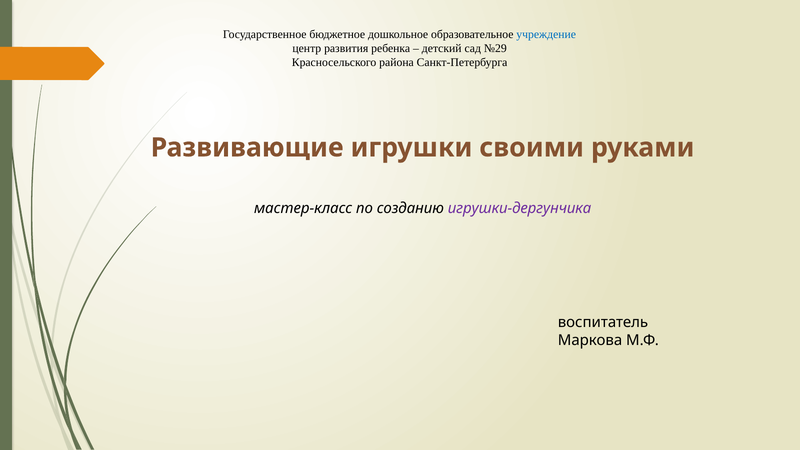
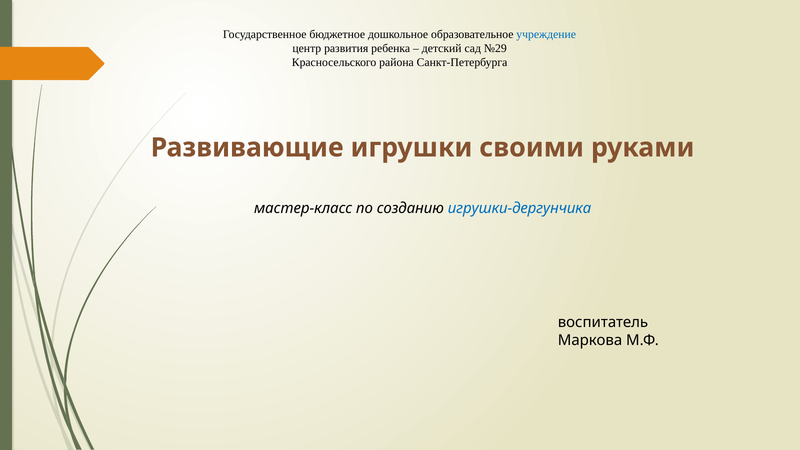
игрушки-дергунчика colour: purple -> blue
